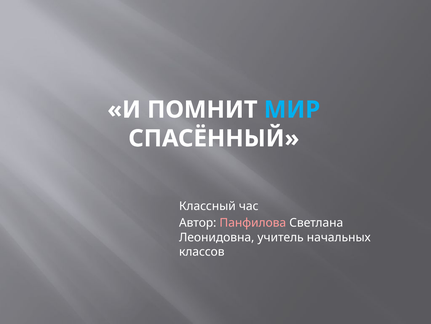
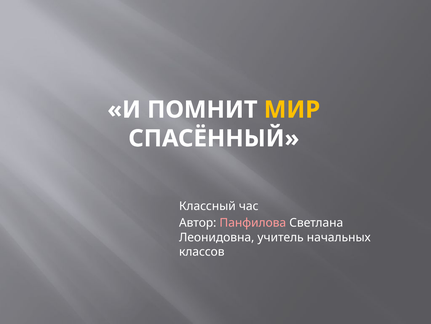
МИР colour: light blue -> yellow
